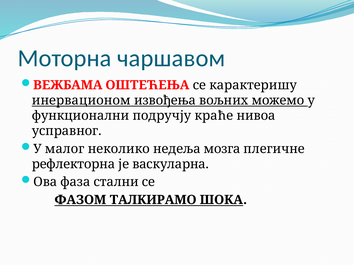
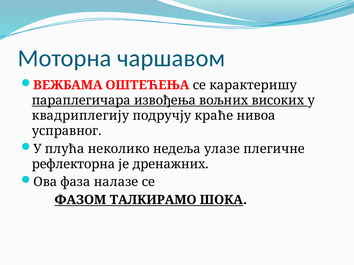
инервационом: инервационом -> параплегичара
можемо: можемо -> високих
функционални: функционални -> квадриплегију
малог: малог -> плућа
мозга: мозга -> улазе
васкуларна: васкуларна -> дренажних
стални: стални -> налазе
